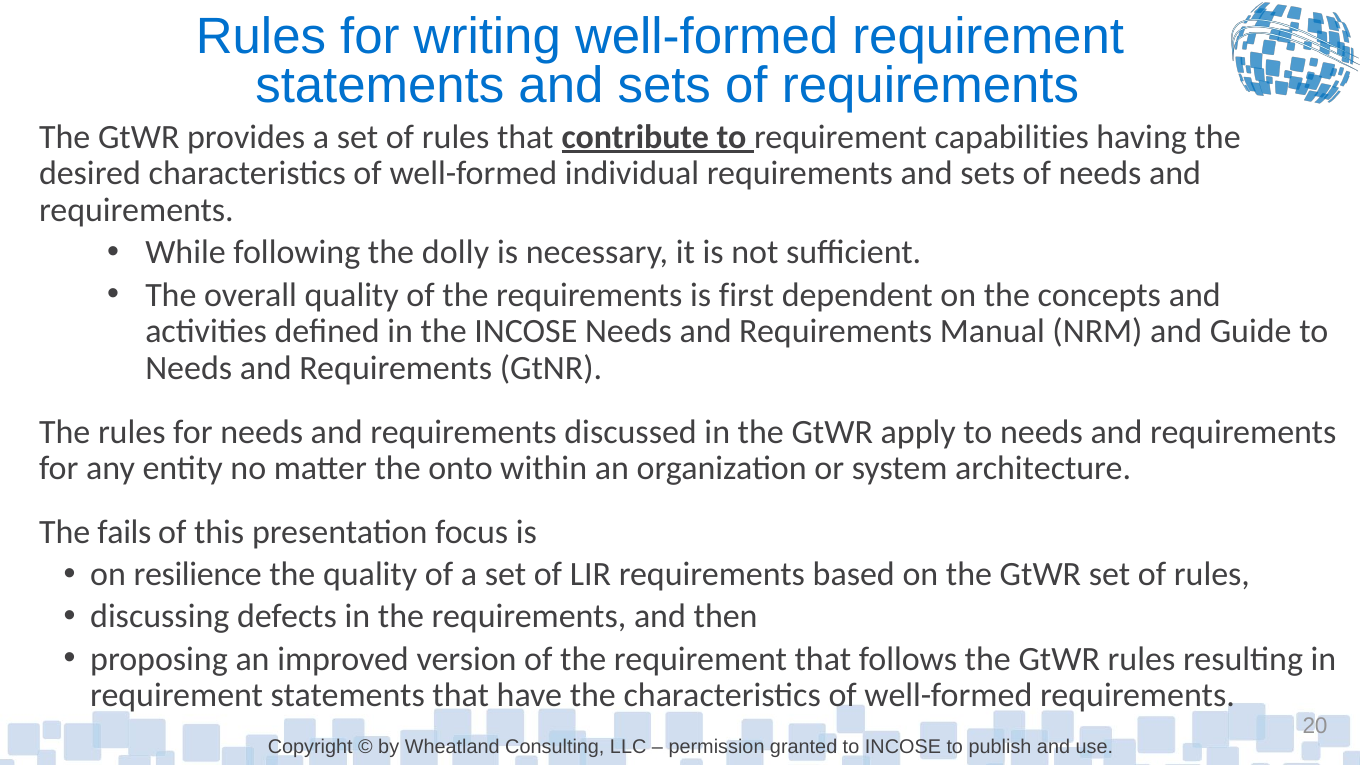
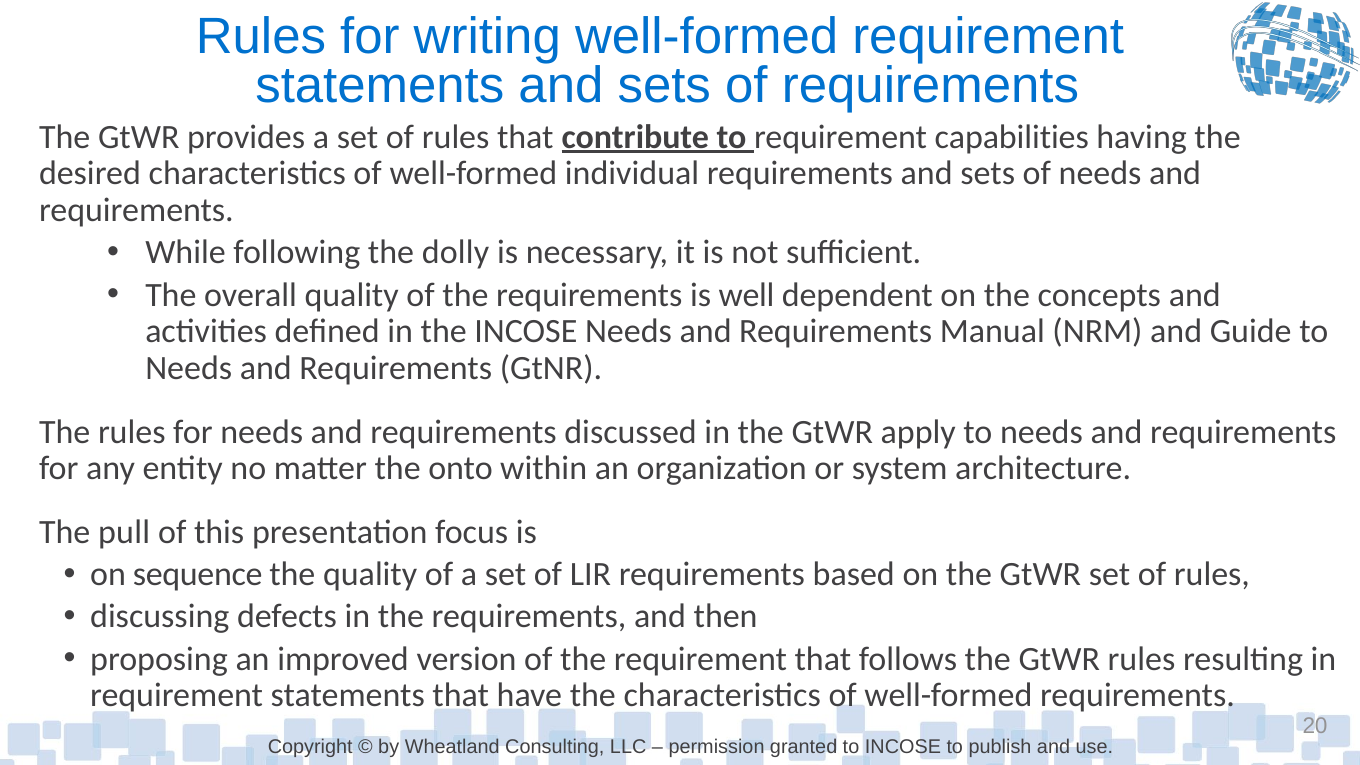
first: first -> well
fails: fails -> pull
resilience: resilience -> sequence
